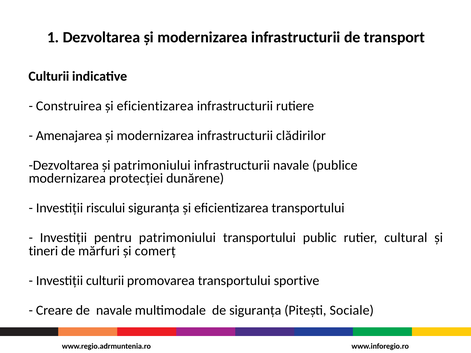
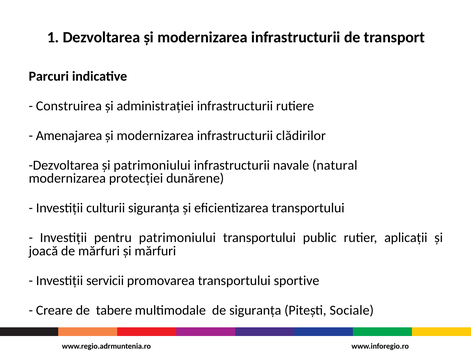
Culturii at (49, 76): Culturii -> Parcuri
eficientizarea at (155, 106): eficientizarea -> administrației
publice: publice -> natural
riscului: riscului -> culturii
cultural: cultural -> aplicații
tineri: tineri -> joacă
și comerț: comerț -> mărfuri
Investiții culturii: culturii -> servicii
de navale: navale -> tabere
